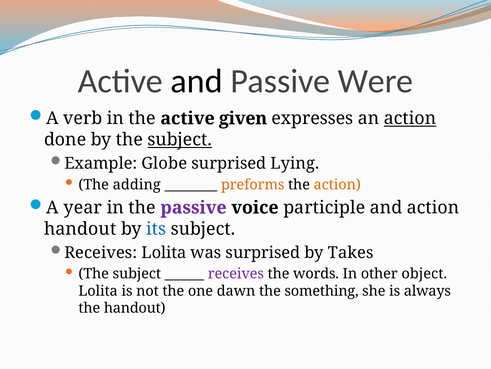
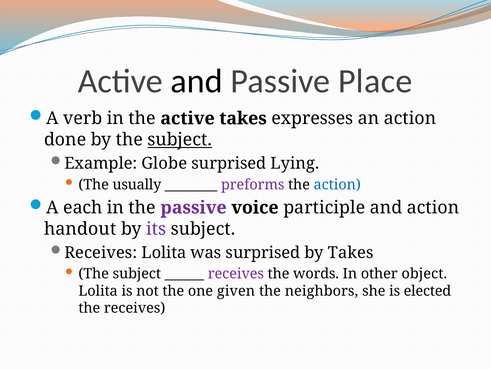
Were: Were -> Place
active given: given -> takes
action at (410, 118) underline: present -> none
adding: adding -> usually
preforms colour: orange -> purple
action at (337, 184) colour: orange -> blue
year: year -> each
its colour: blue -> purple
dawn: dawn -> given
something: something -> neighbors
always: always -> elected
the handout: handout -> receives
